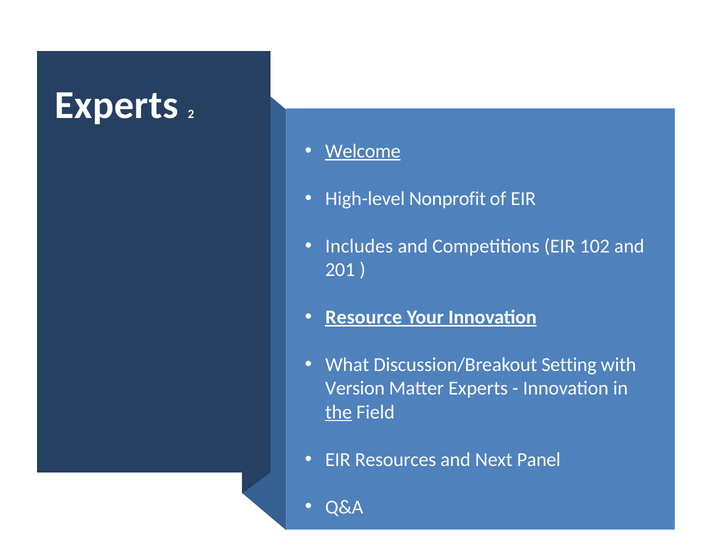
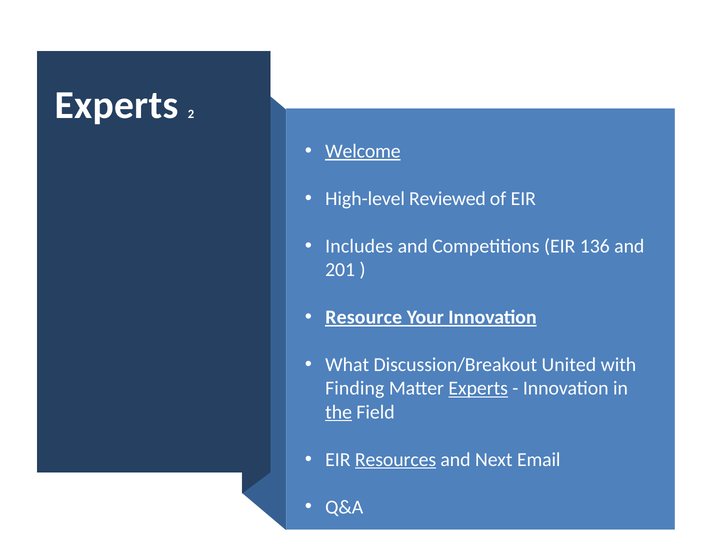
Nonprofit: Nonprofit -> Reviewed
102: 102 -> 136
Setting: Setting -> United
Version: Version -> Finding
Experts at (478, 389) underline: none -> present
Resources underline: none -> present
Panel: Panel -> Email
